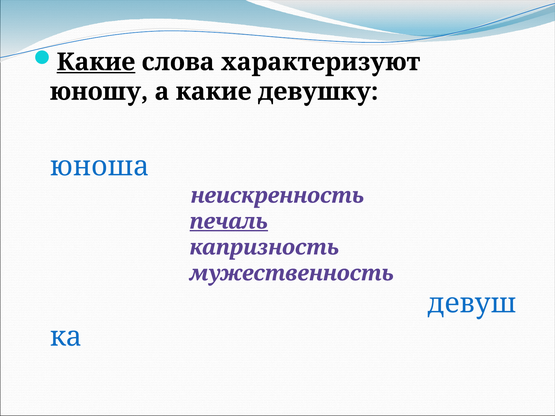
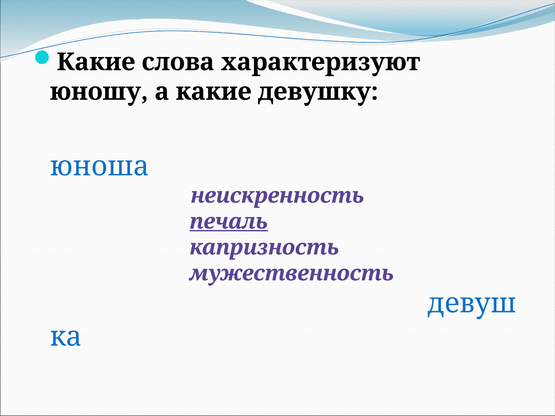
Какие at (96, 62) underline: present -> none
